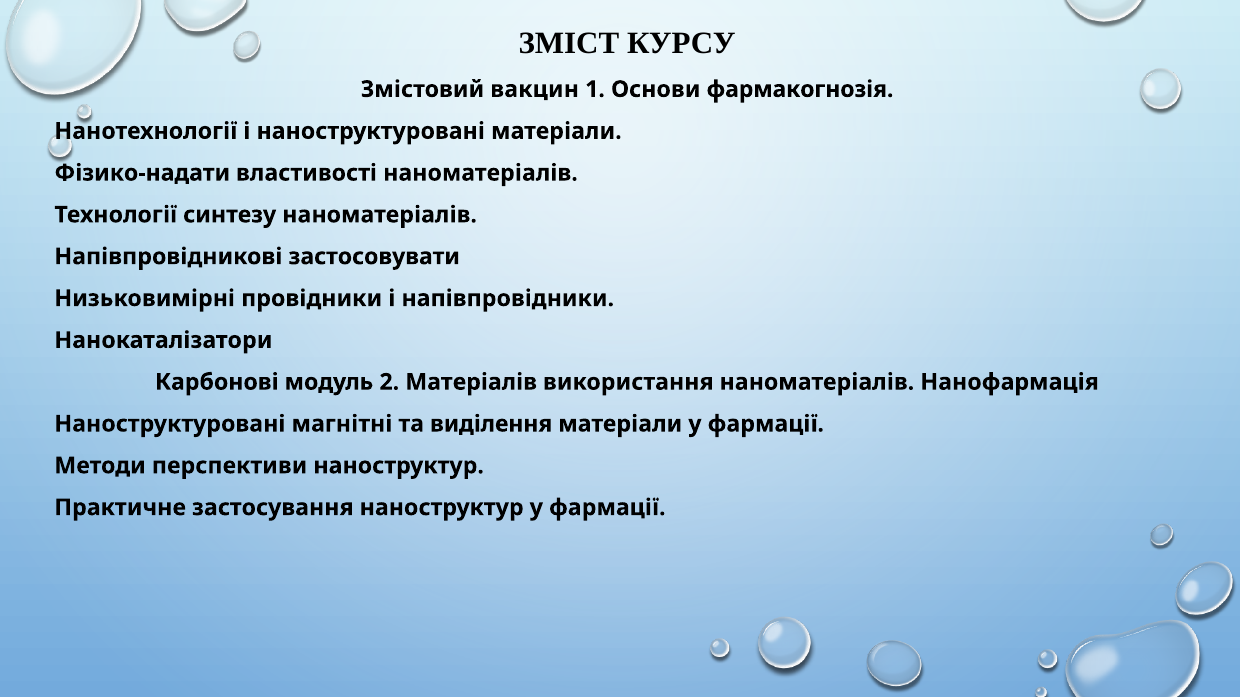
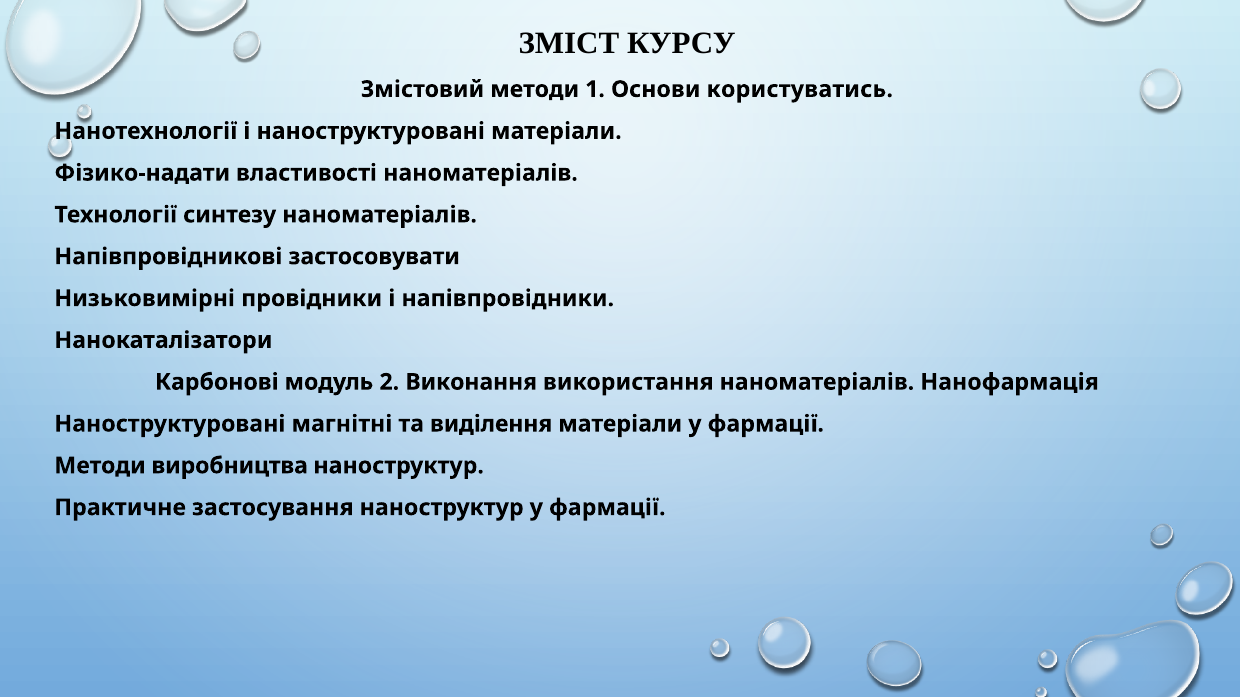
Змістовий вакцин: вакцин -> методи
фармакогнозія: фармакогнозія -> користуватись
Матеріалів: Матеріалів -> Виконання
перспективи: перспективи -> виробництва
